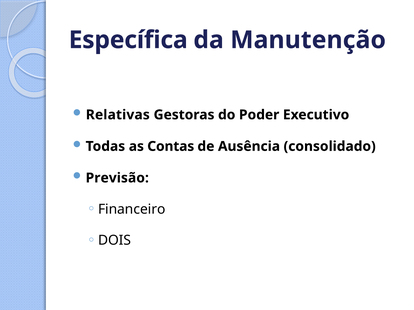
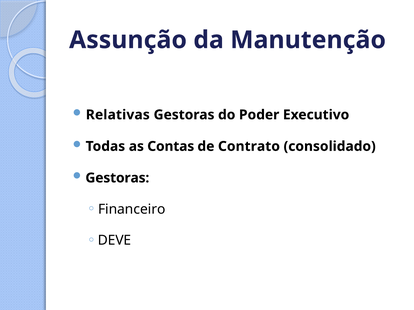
Específica: Específica -> Assunção
Ausência: Ausência -> Contrato
Previsão at (117, 178): Previsão -> Gestoras
DOIS: DOIS -> DEVE
